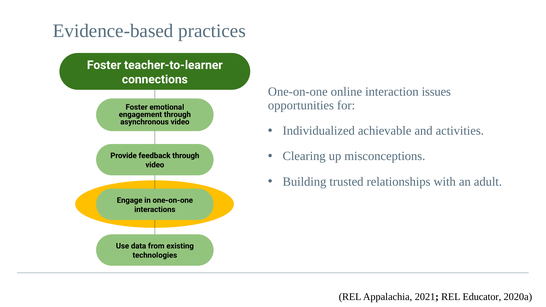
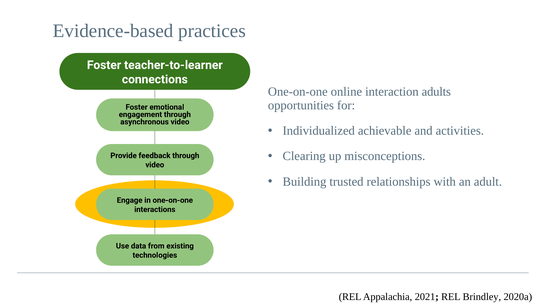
issues: issues -> adults
Educator: Educator -> Brindley
